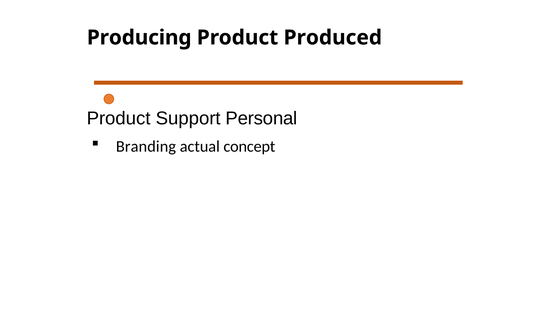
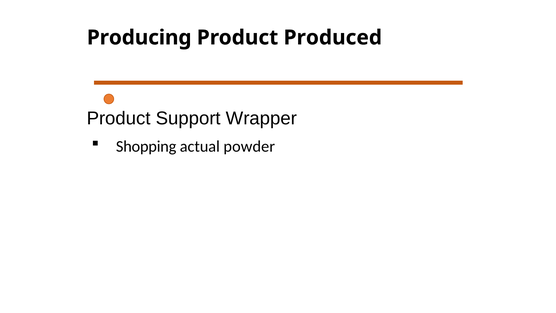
Personal: Personal -> Wrapper
Branding: Branding -> Shopping
concept: concept -> powder
